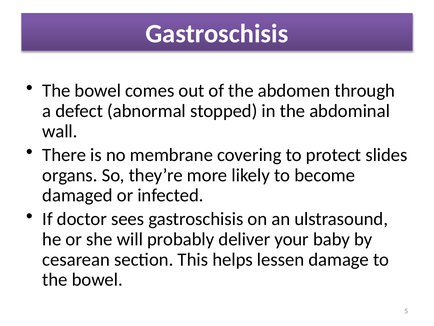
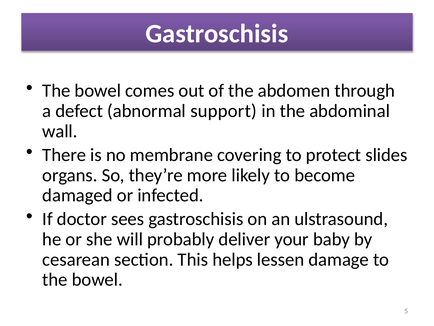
stopped: stopped -> support
